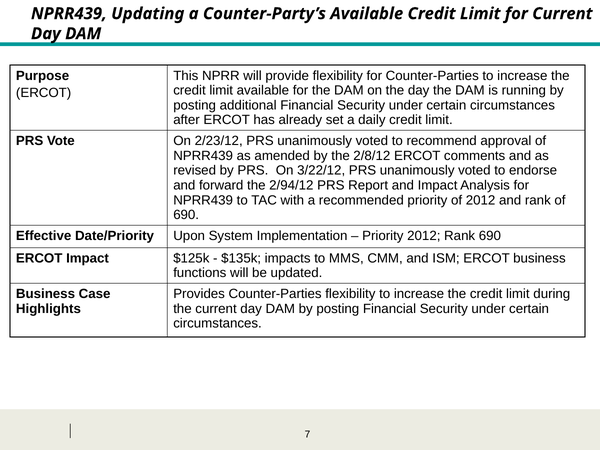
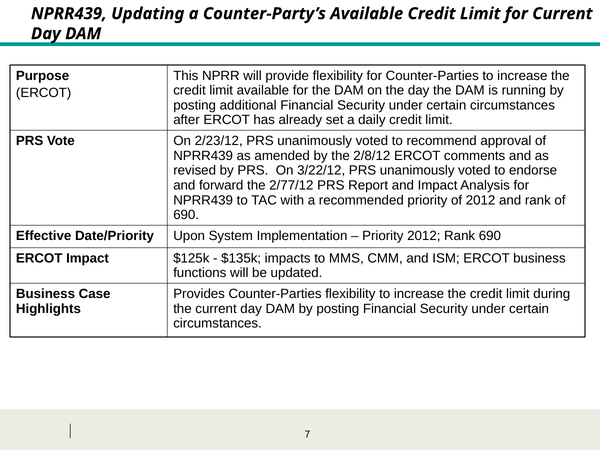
2/94/12: 2/94/12 -> 2/77/12
